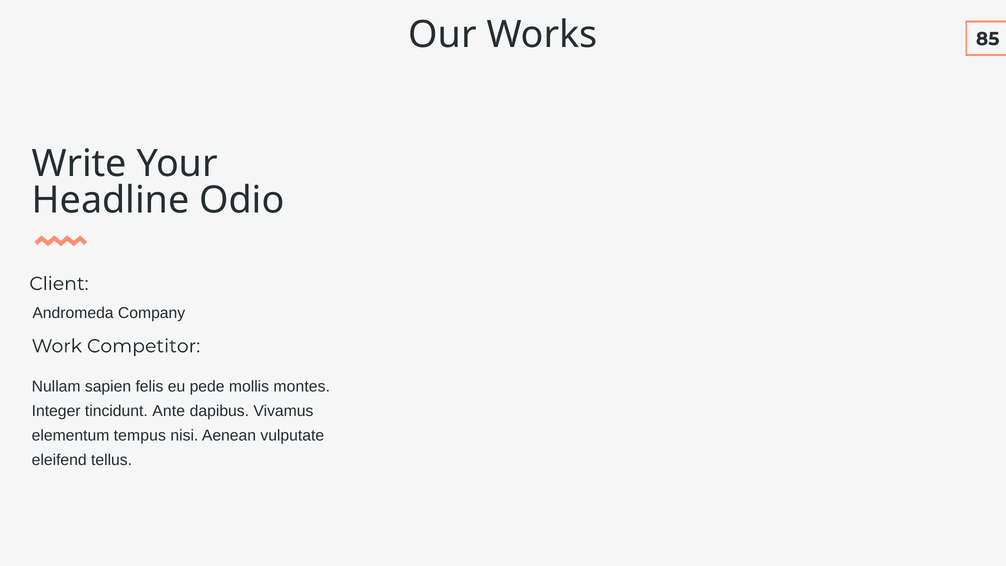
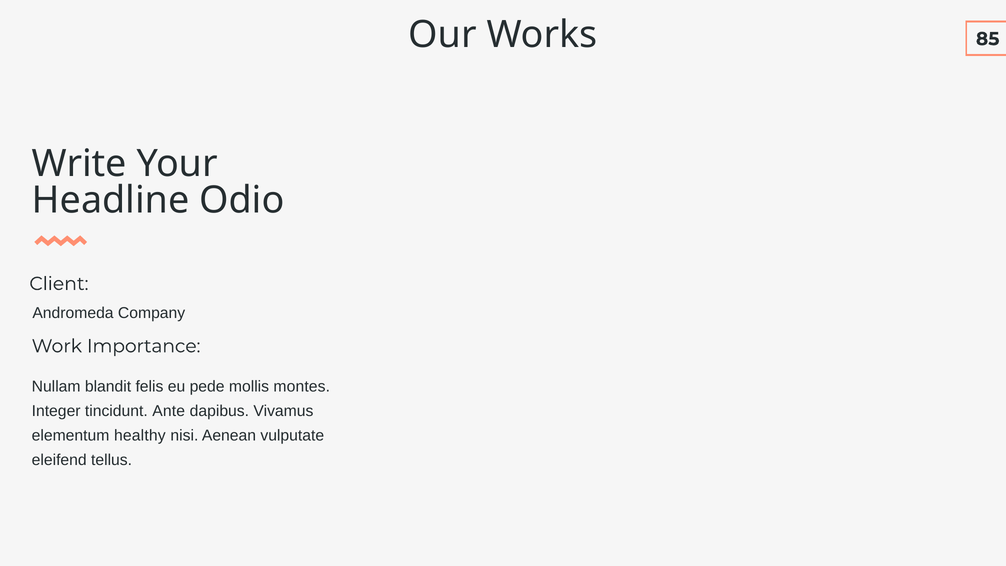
Competitor: Competitor -> Importance
sapien: sapien -> blandit
tempus: tempus -> healthy
